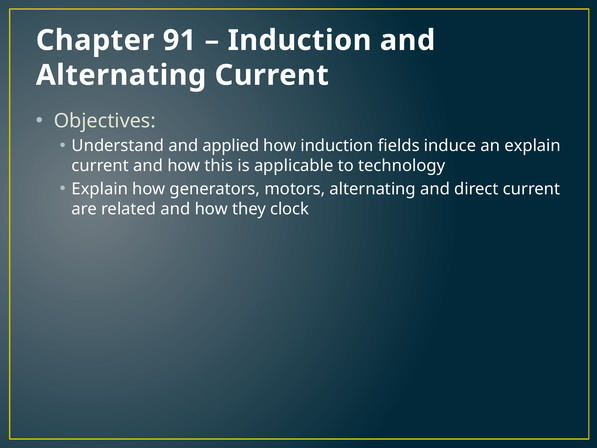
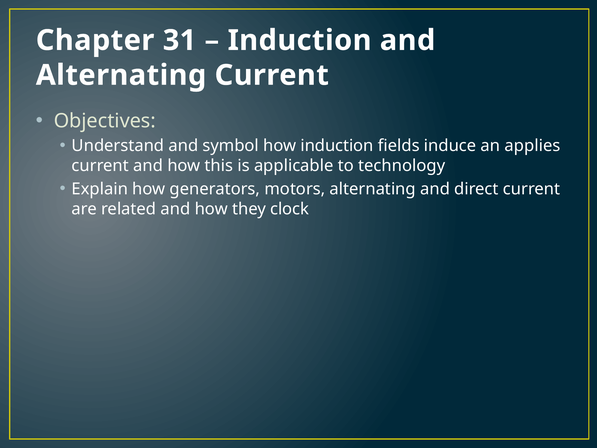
91: 91 -> 31
applied: applied -> symbol
an explain: explain -> applies
